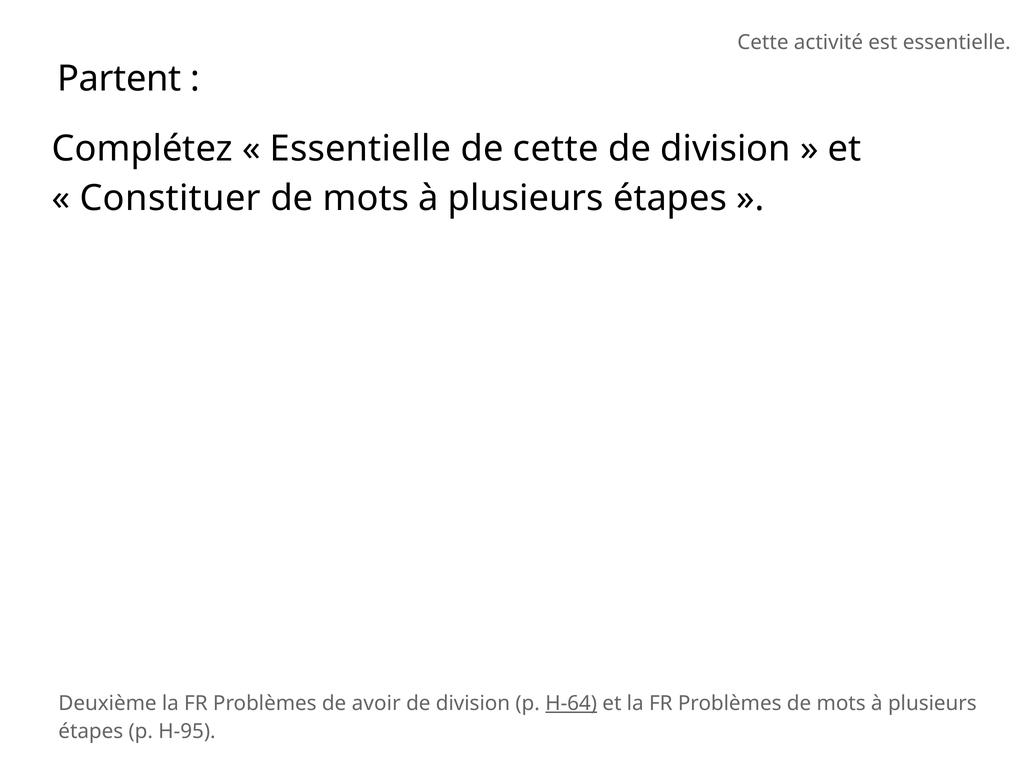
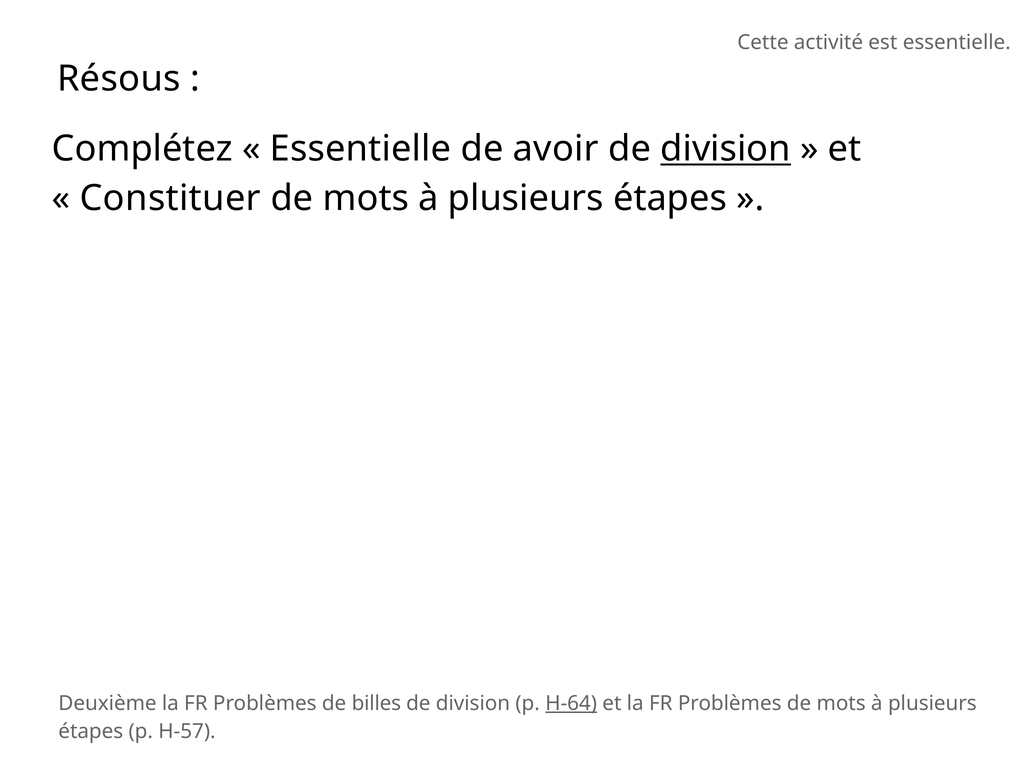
Partent: Partent -> Résous
de cette: cette -> avoir
division at (726, 149) underline: none -> present
avoir: avoir -> billes
H-95: H-95 -> H-57
